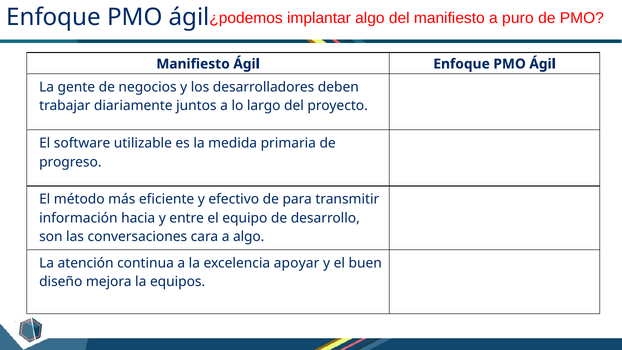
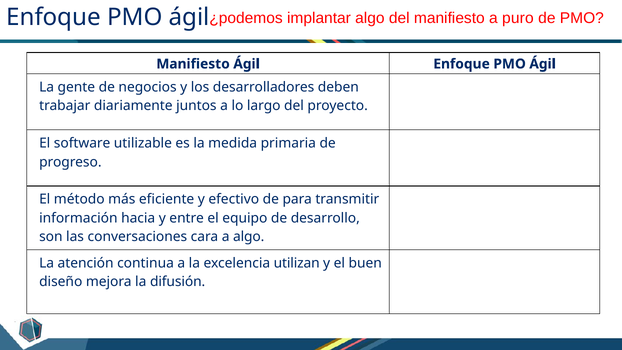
apoyar: apoyar -> utilizan
equipos: equipos -> difusión
